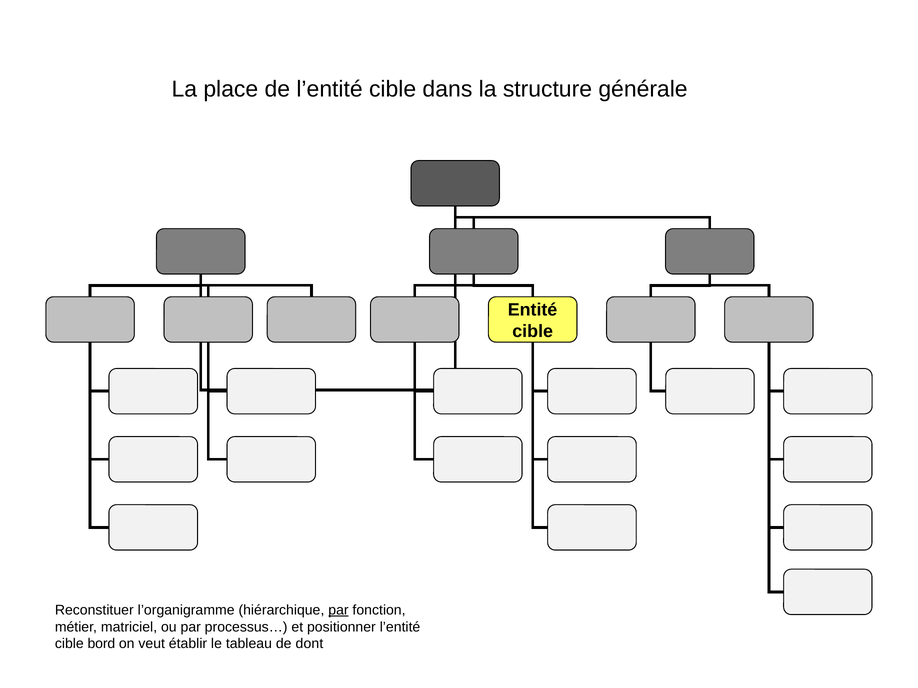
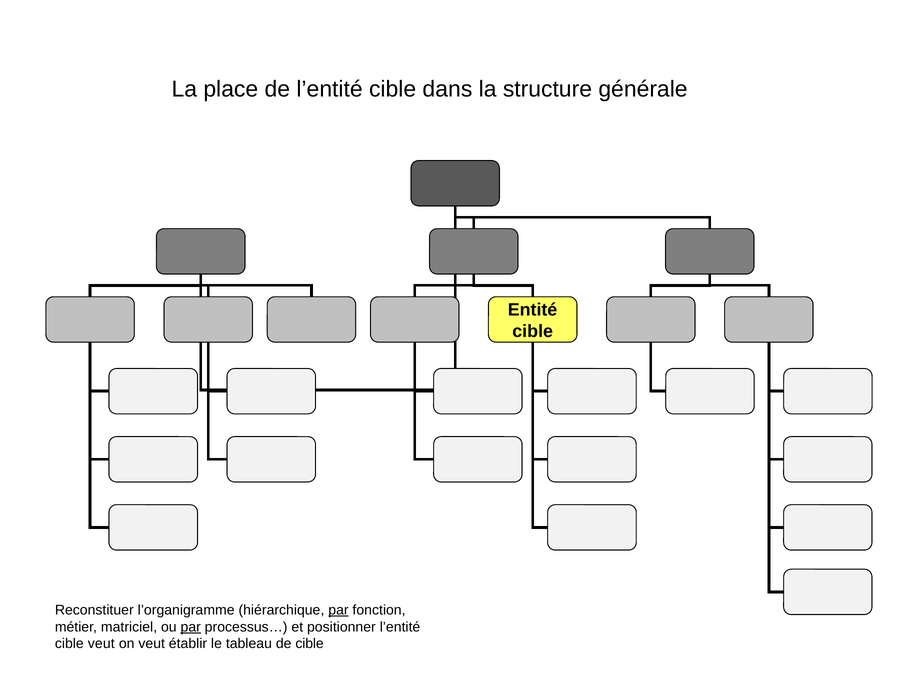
par at (191, 627) underline: none -> present
cible bord: bord -> veut
de dont: dont -> cible
